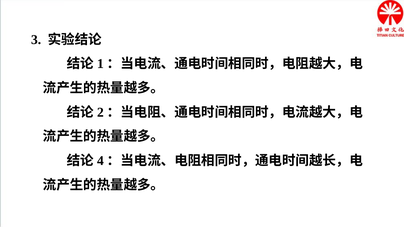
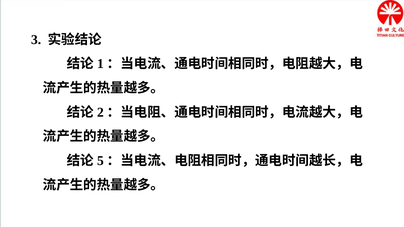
4: 4 -> 5
